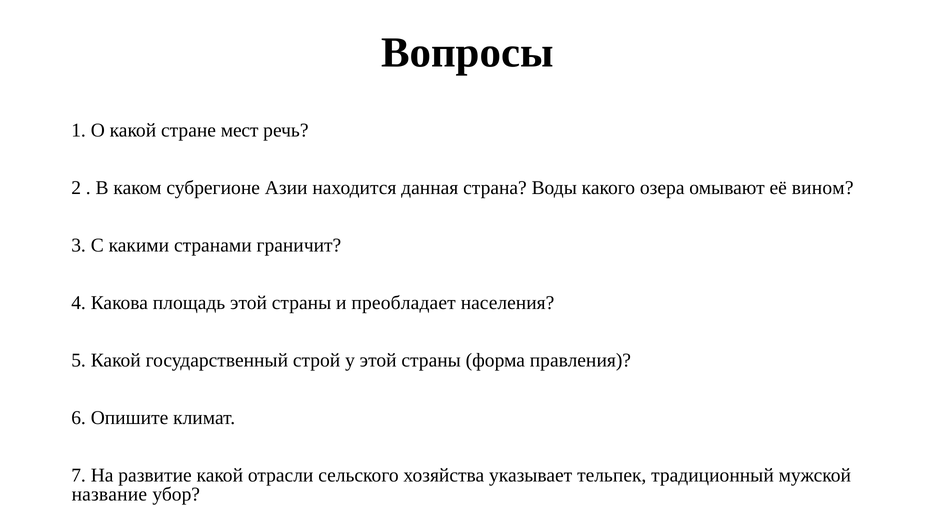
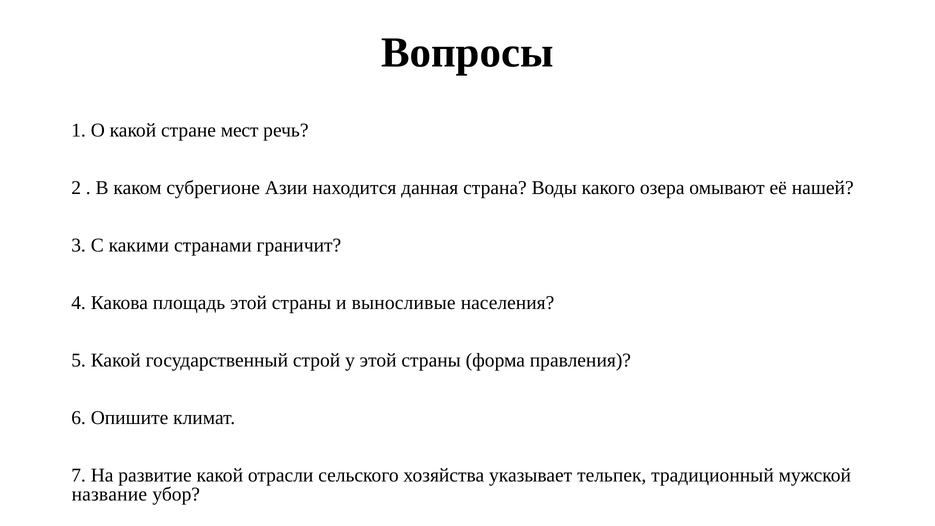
вином: вином -> нашей
преобладает: преобладает -> выносливые
